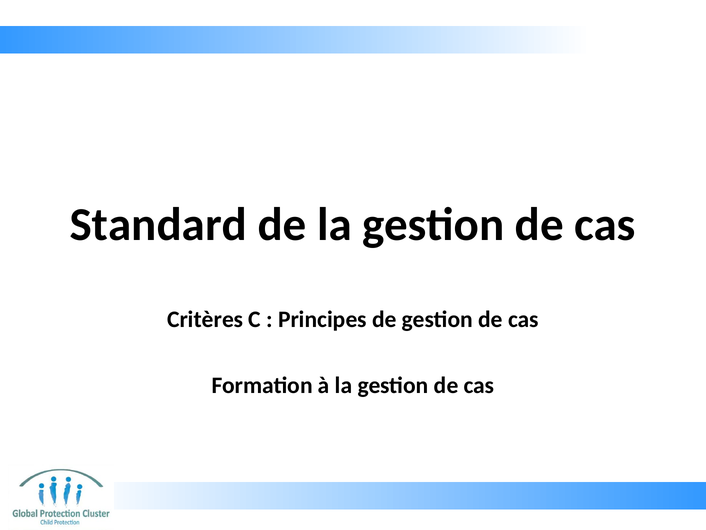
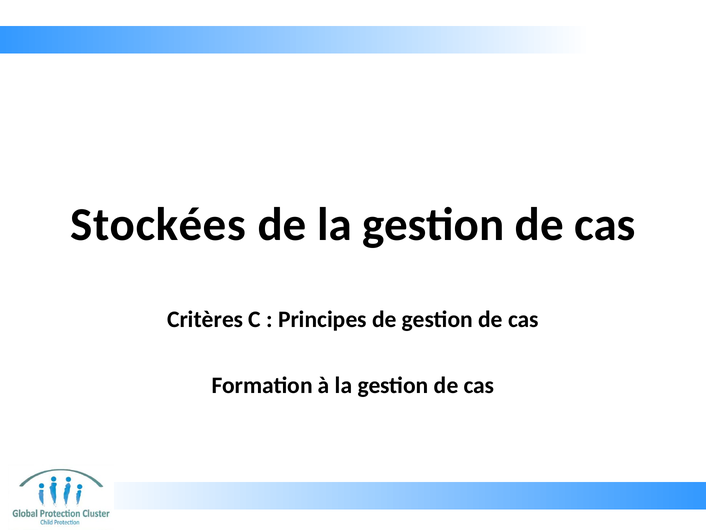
Standard: Standard -> Stockées
